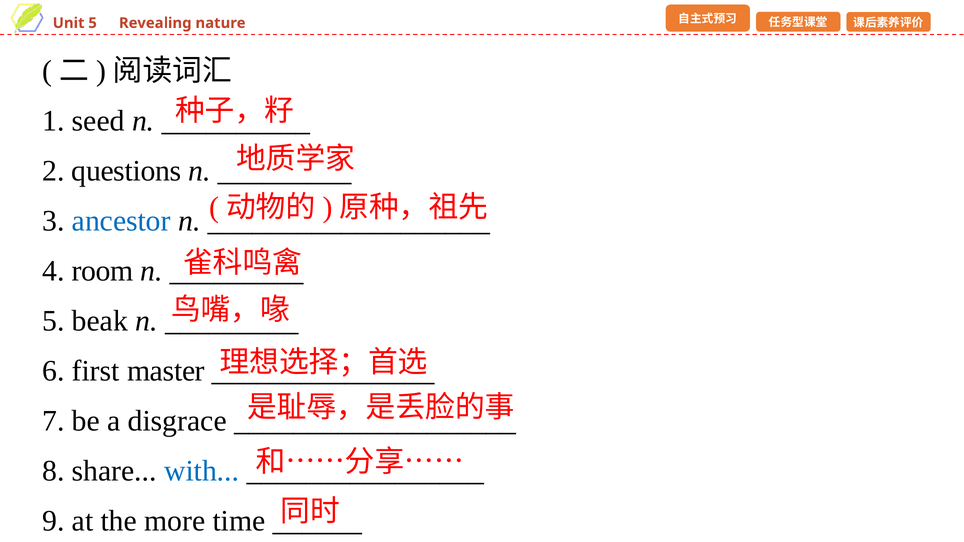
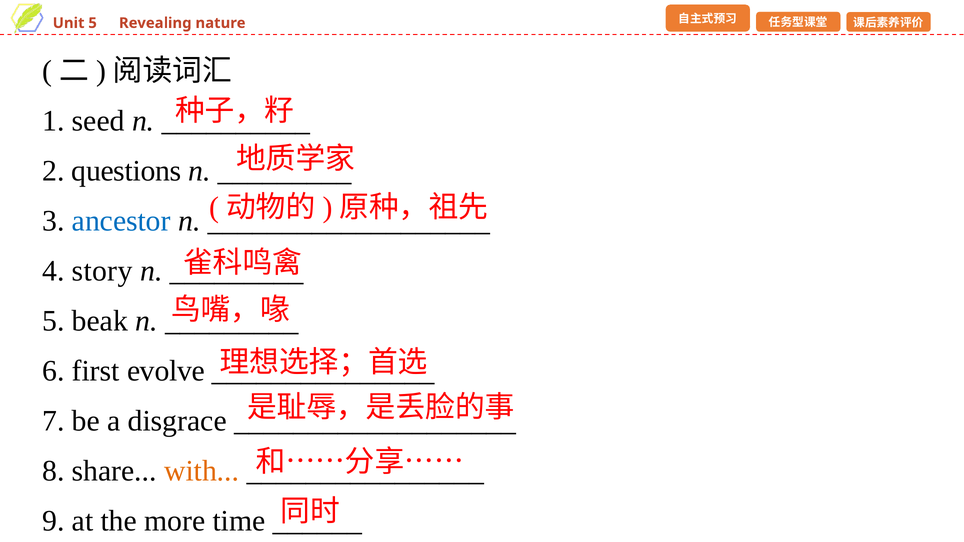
room: room -> story
master: master -> evolve
with colour: blue -> orange
